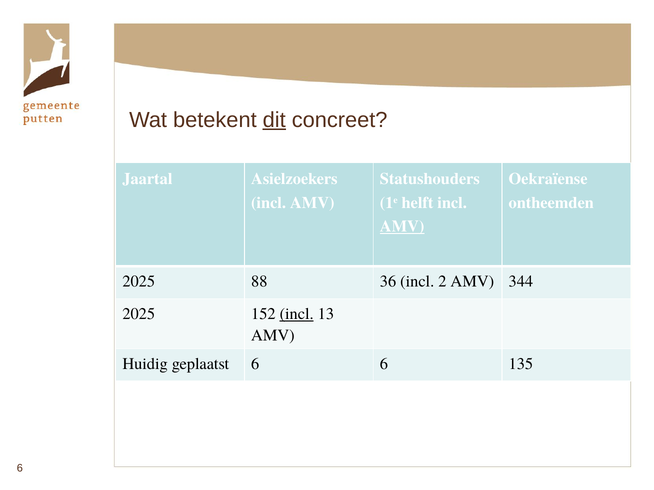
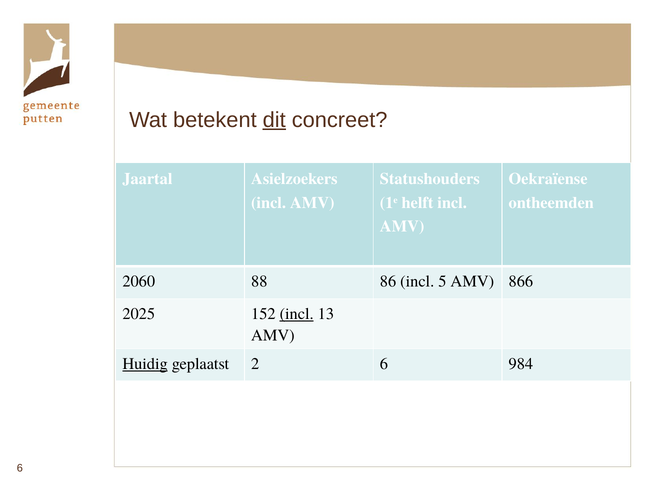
AMV at (402, 227) underline: present -> none
2025 at (139, 282): 2025 -> 2060
36: 36 -> 86
2: 2 -> 5
344: 344 -> 866
Huidig underline: none -> present
geplaatst 6: 6 -> 2
135: 135 -> 984
